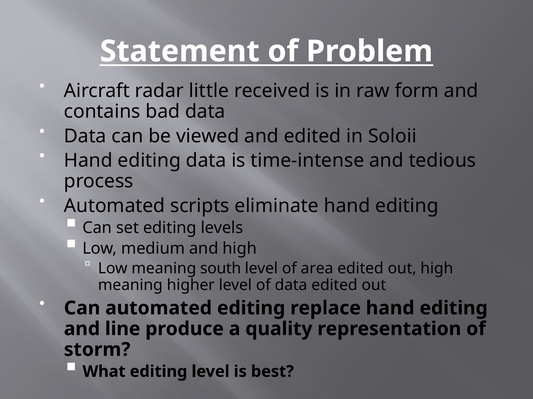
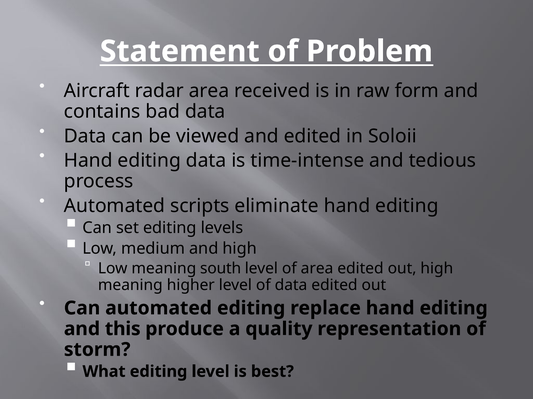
radar little: little -> area
line: line -> this
